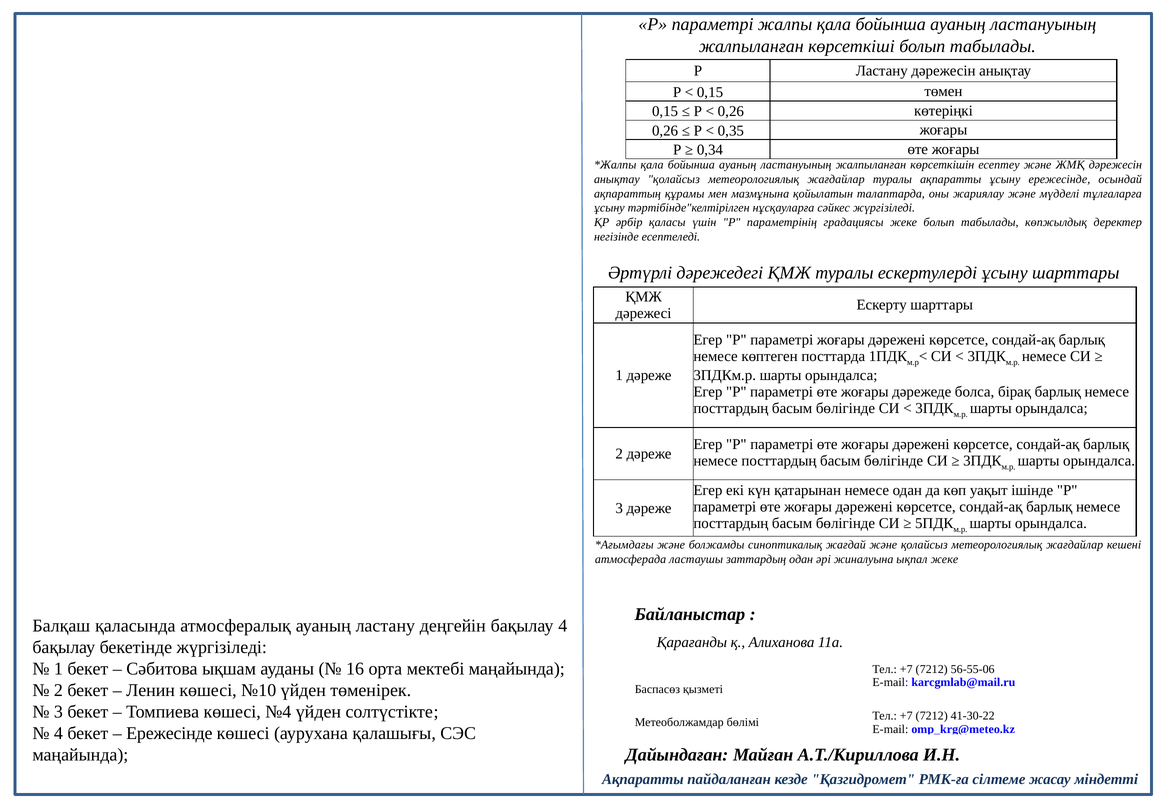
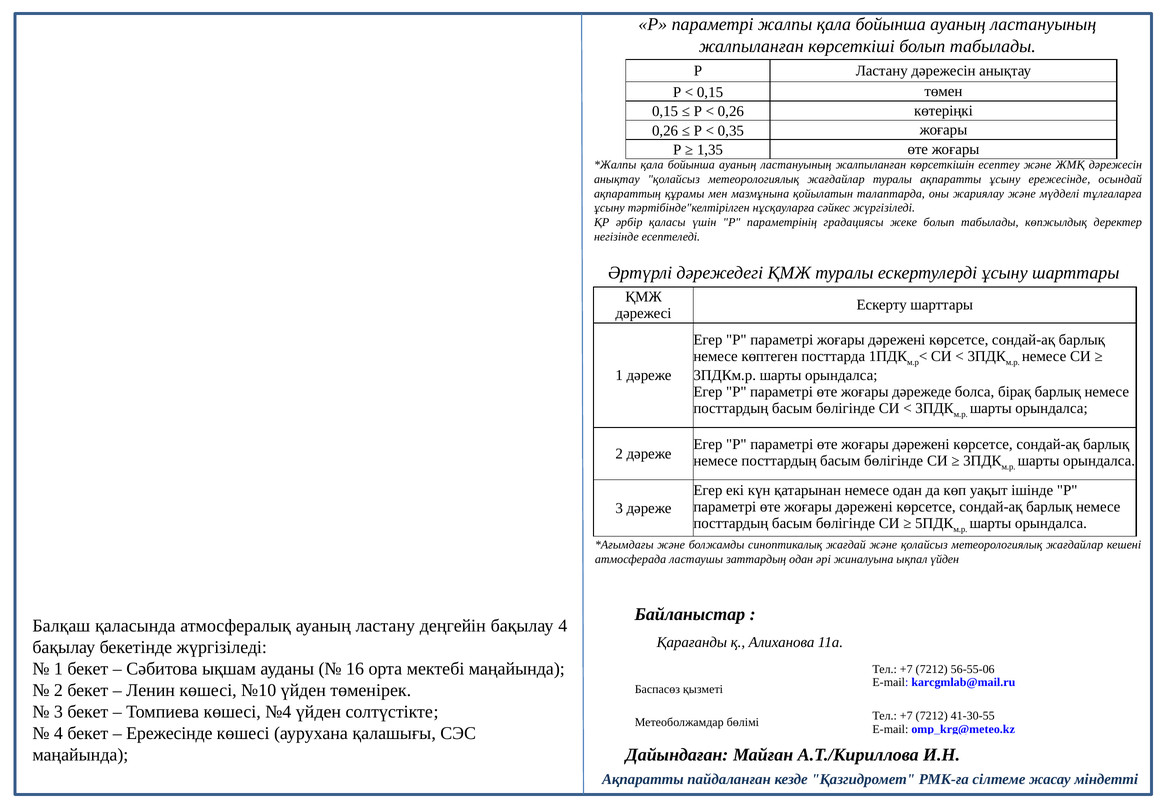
0,34: 0,34 -> 1,35
ықпал жеке: жеке -> үйден
41-30-22: 41-30-22 -> 41-30-55
